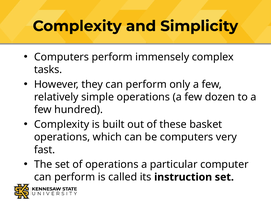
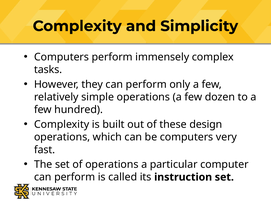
basket: basket -> design
